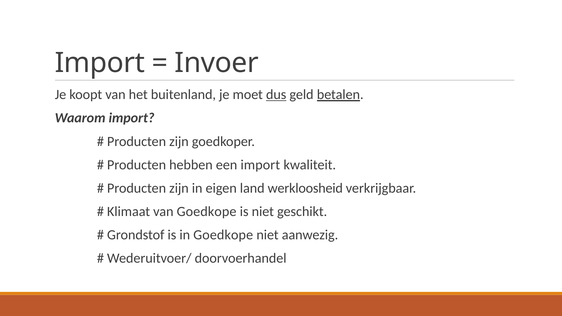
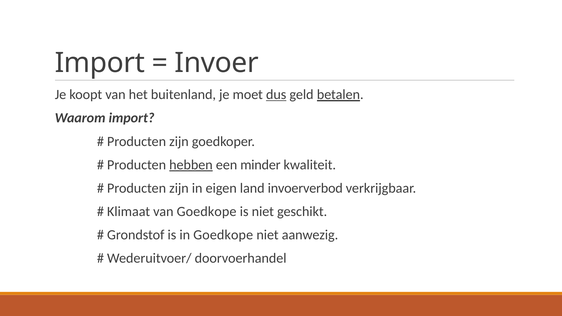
hebben underline: none -> present
een import: import -> minder
werkloosheid: werkloosheid -> invoerverbod
